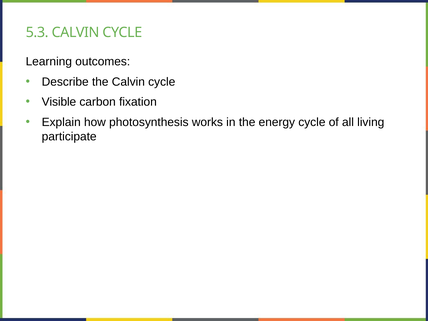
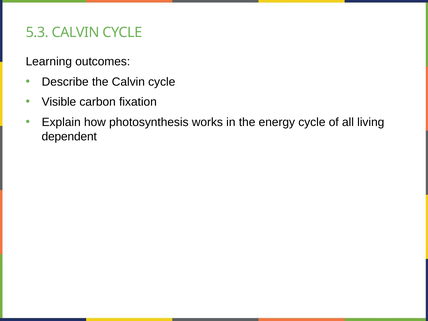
participate: participate -> dependent
